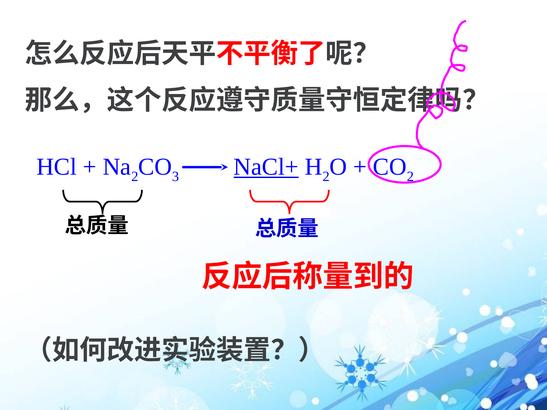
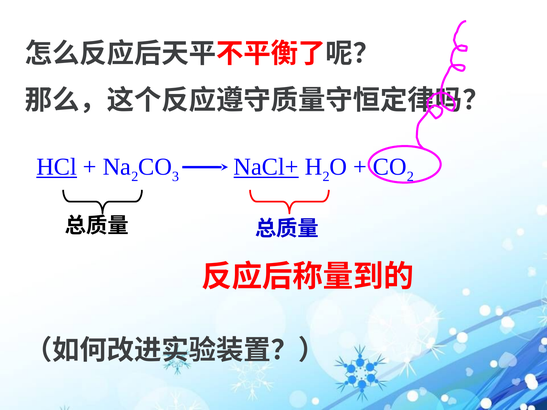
HCl underline: none -> present
